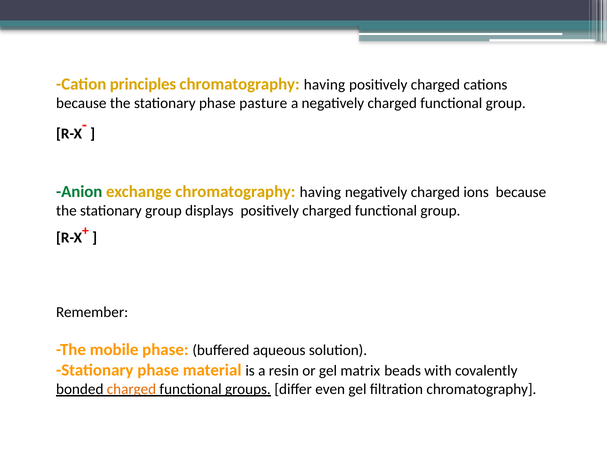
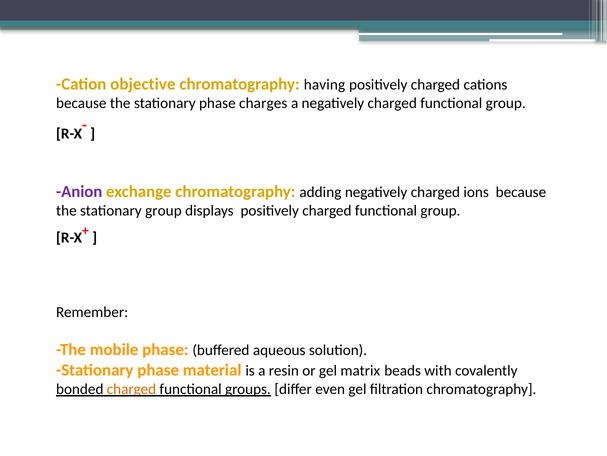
principles: principles -> objective
pasture: pasture -> charges
Anion colour: green -> purple
exchange chromatography having: having -> adding
